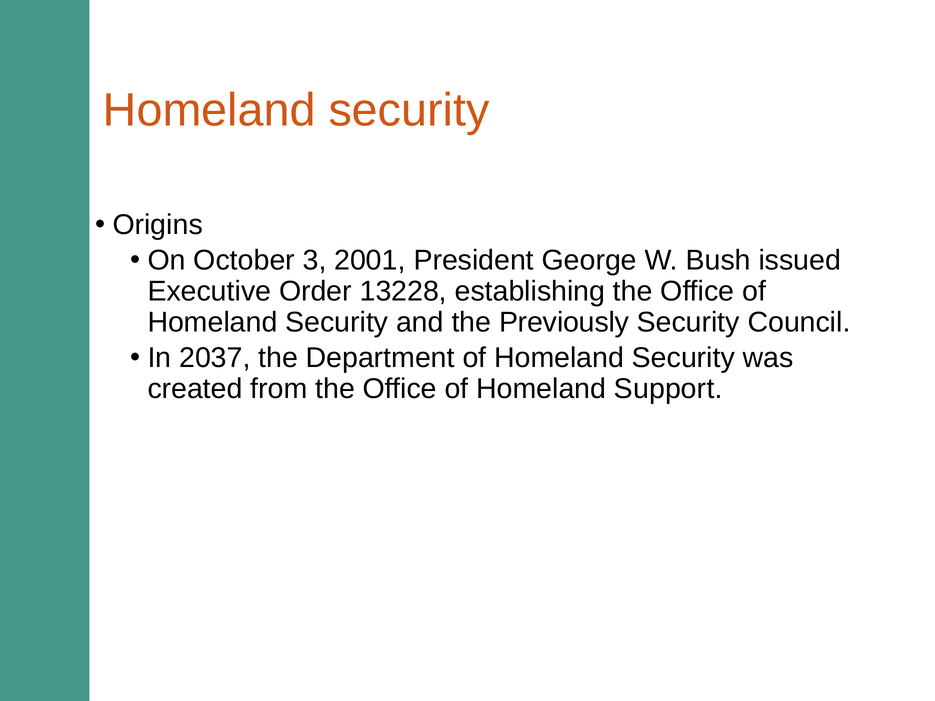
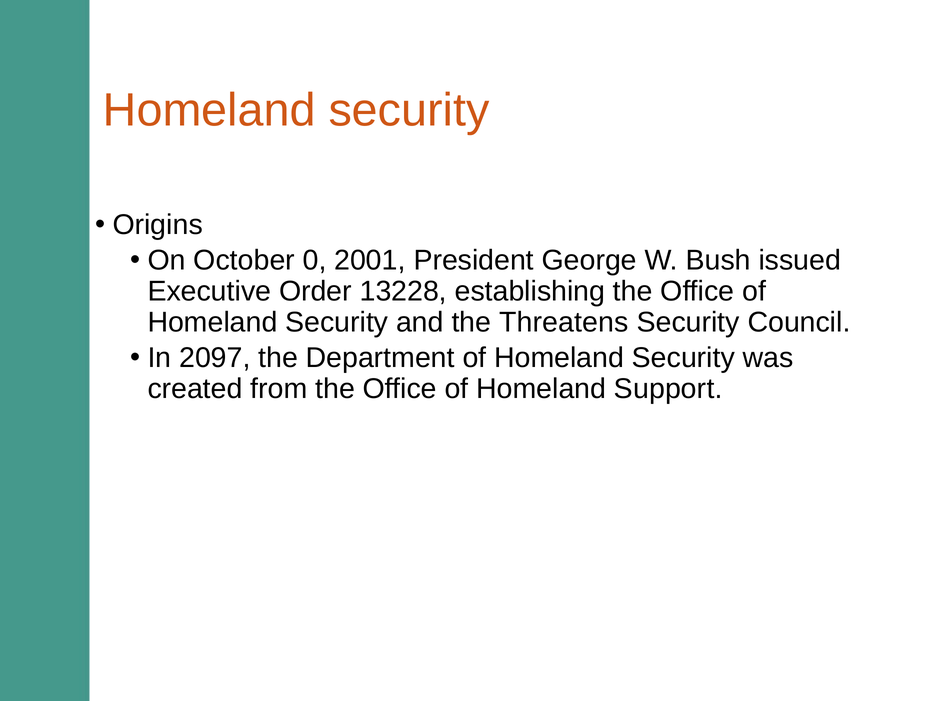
3: 3 -> 0
Previously: Previously -> Threatens
2037: 2037 -> 2097
